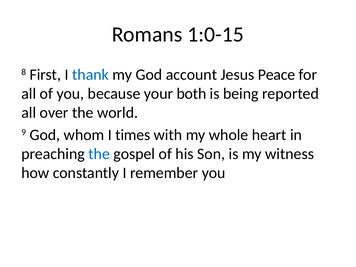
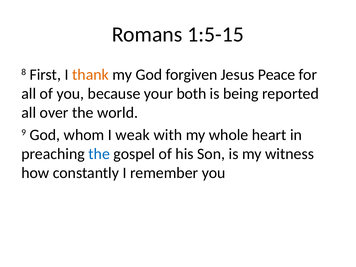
1:0-15: 1:0-15 -> 1:5-15
thank colour: blue -> orange
account: account -> forgiven
times: times -> weak
